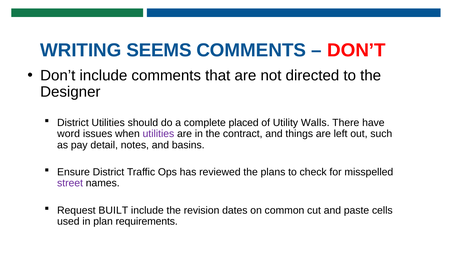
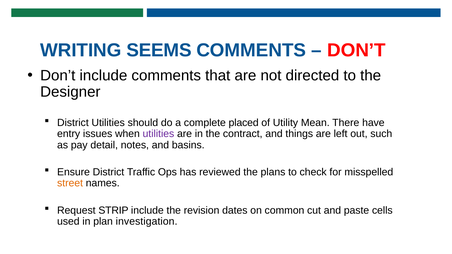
Walls: Walls -> Mean
word: word -> entry
street colour: purple -> orange
BUILT: BUILT -> STRIP
requirements: requirements -> investigation
